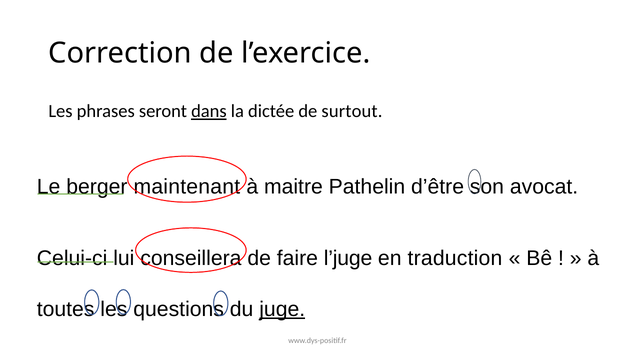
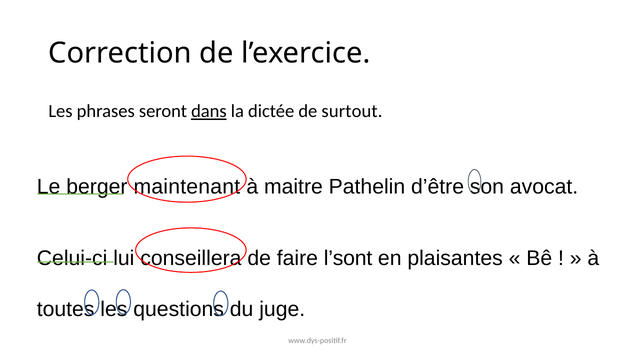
l’juge: l’juge -> l’sont
traduction: traduction -> plaisantes
juge underline: present -> none
